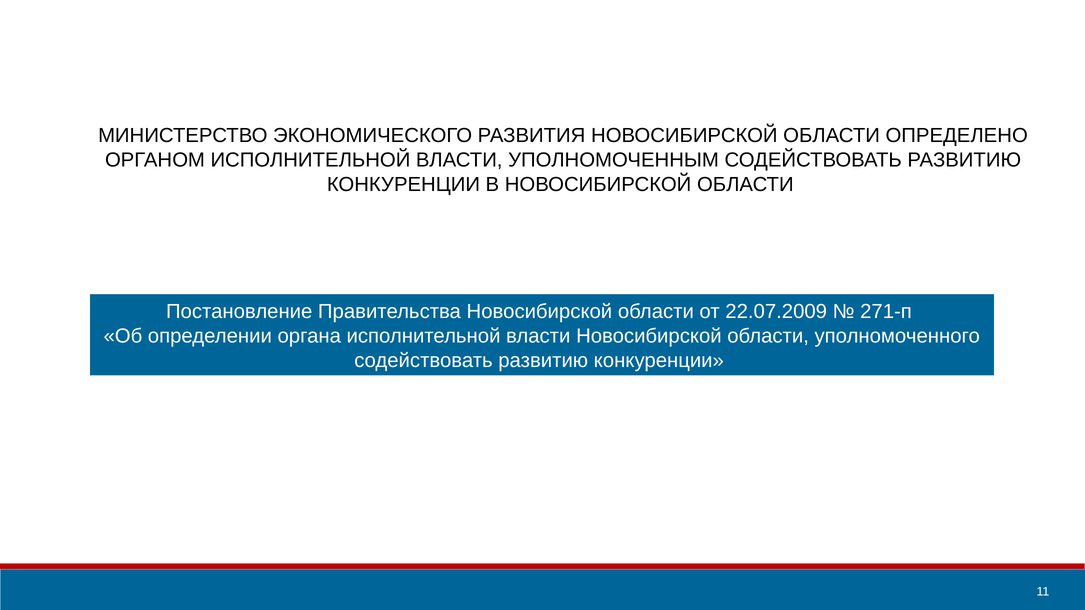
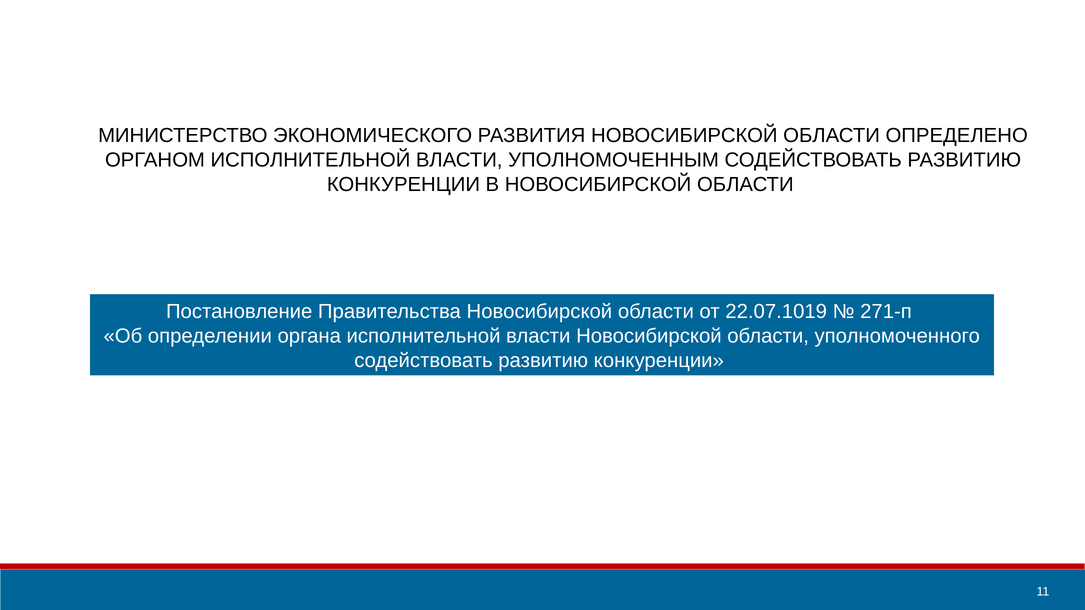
22.07.2009: 22.07.2009 -> 22.07.1019
